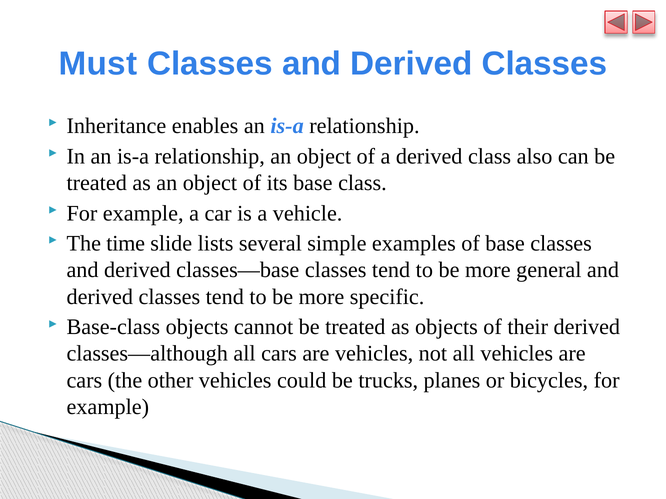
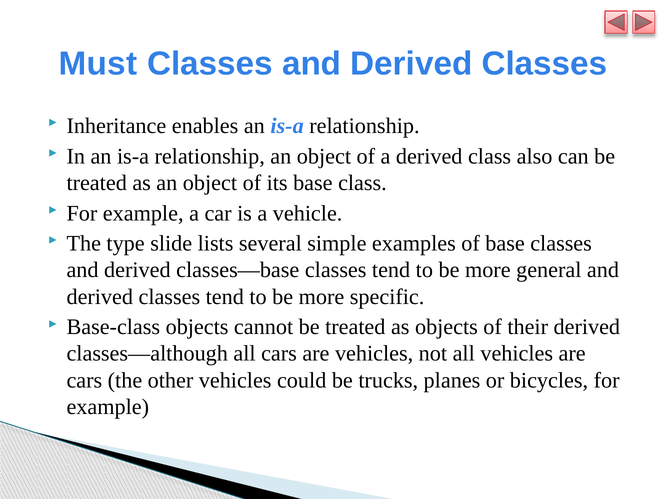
time: time -> type
